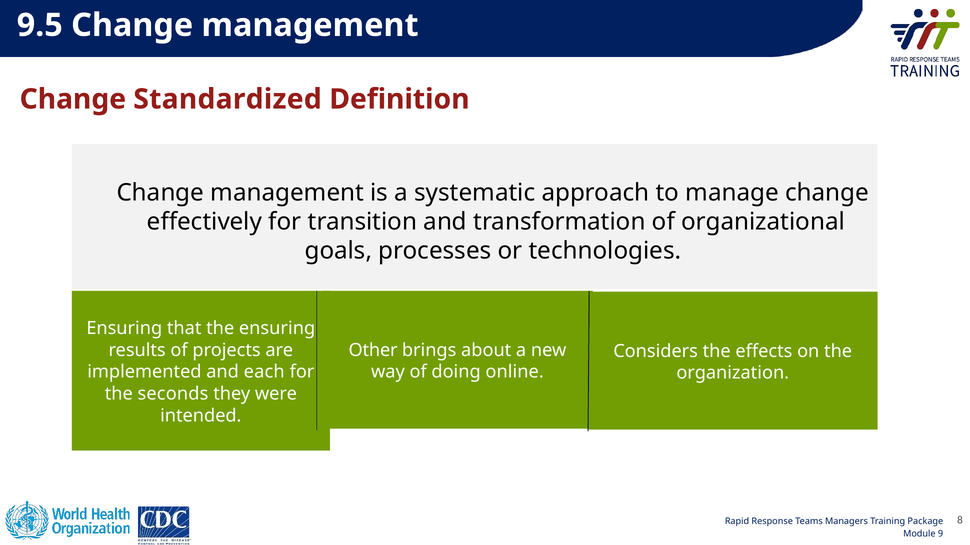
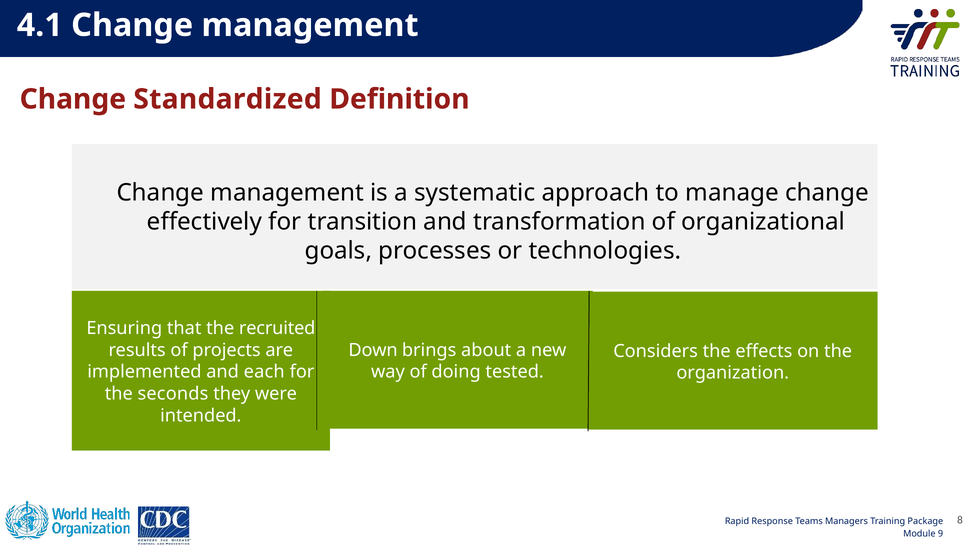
9.5: 9.5 -> 4.1
the ensuring: ensuring -> recruited
Other: Other -> Down
online: online -> tested
